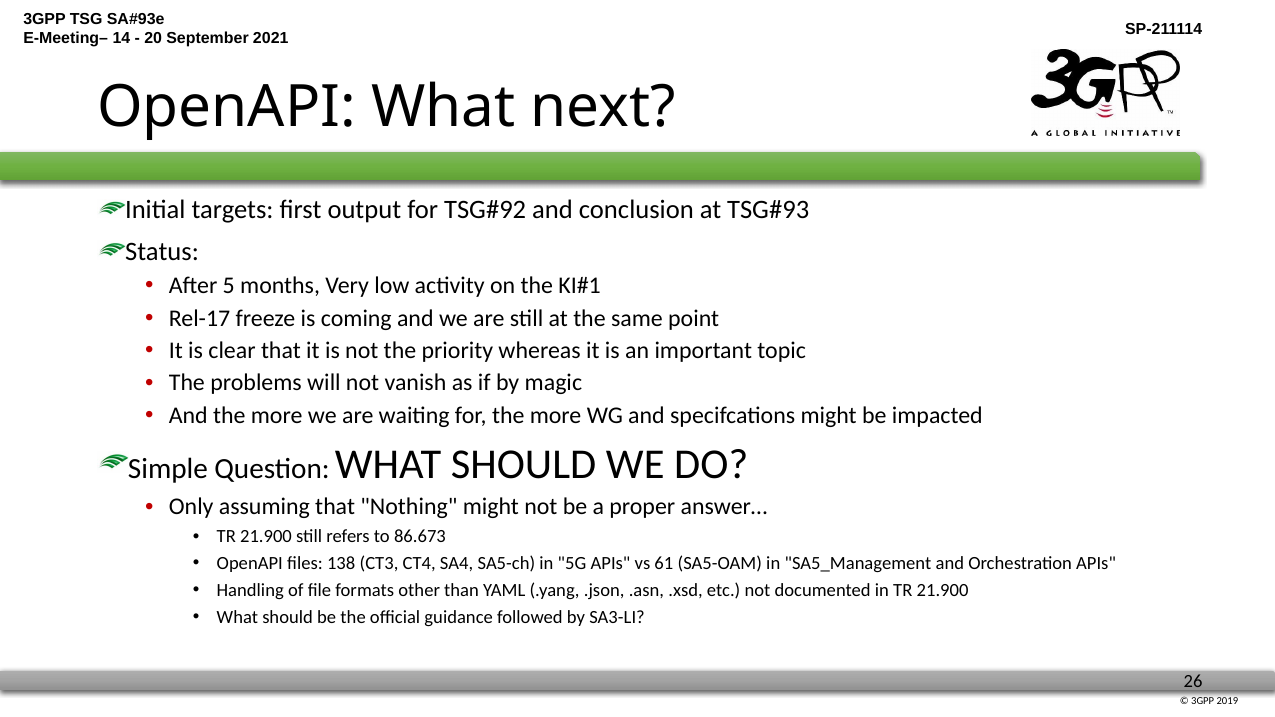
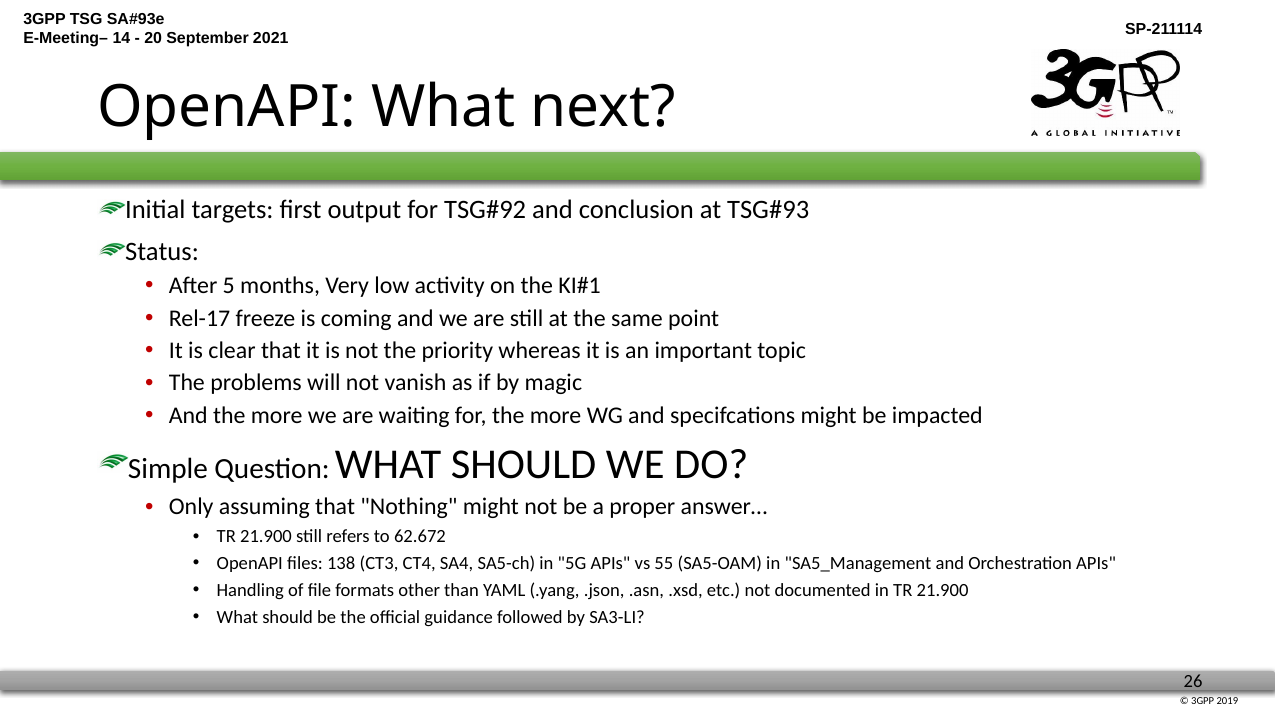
86.673: 86.673 -> 62.672
61: 61 -> 55
